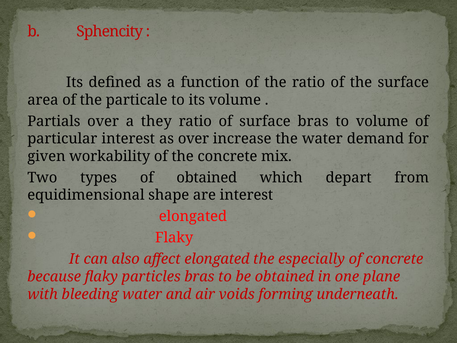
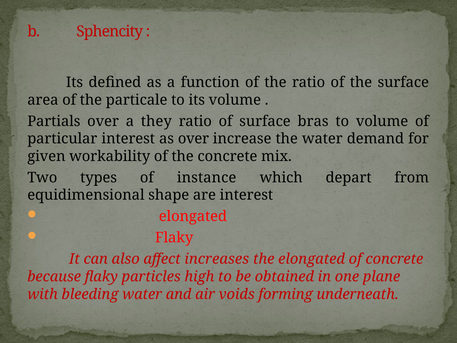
of obtained: obtained -> instance
affect elongated: elongated -> increases
the especially: especially -> elongated
particles bras: bras -> high
